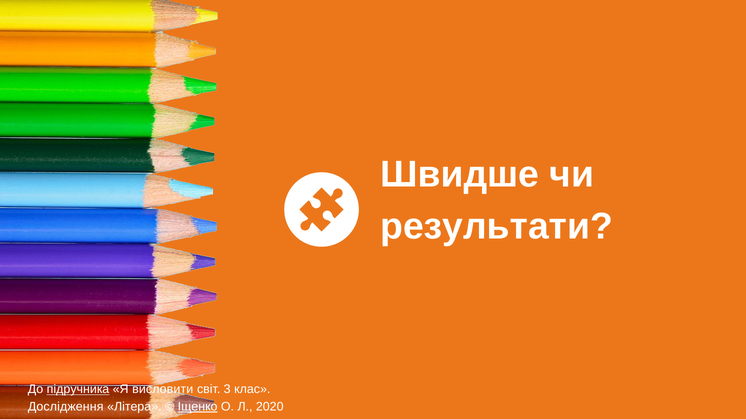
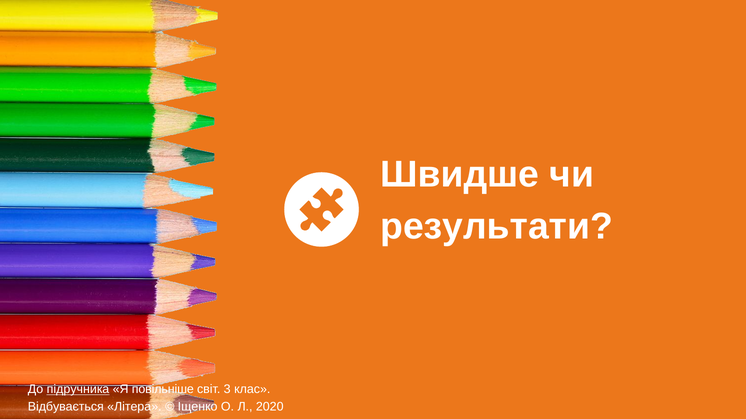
висловити: висловити -> повільніше
Дослідження: Дослідження -> Відбувається
Іщенко underline: present -> none
